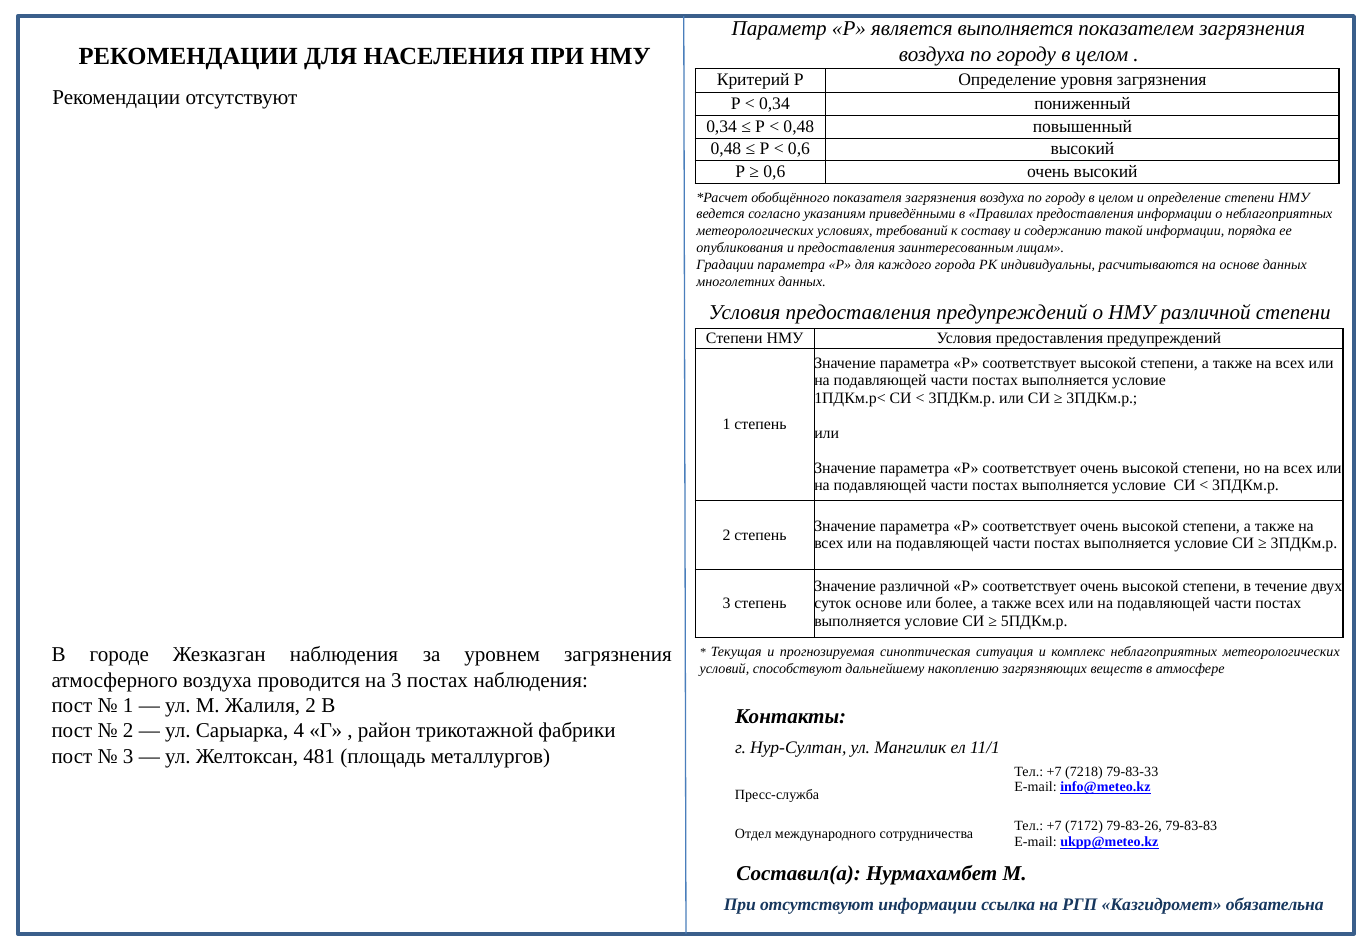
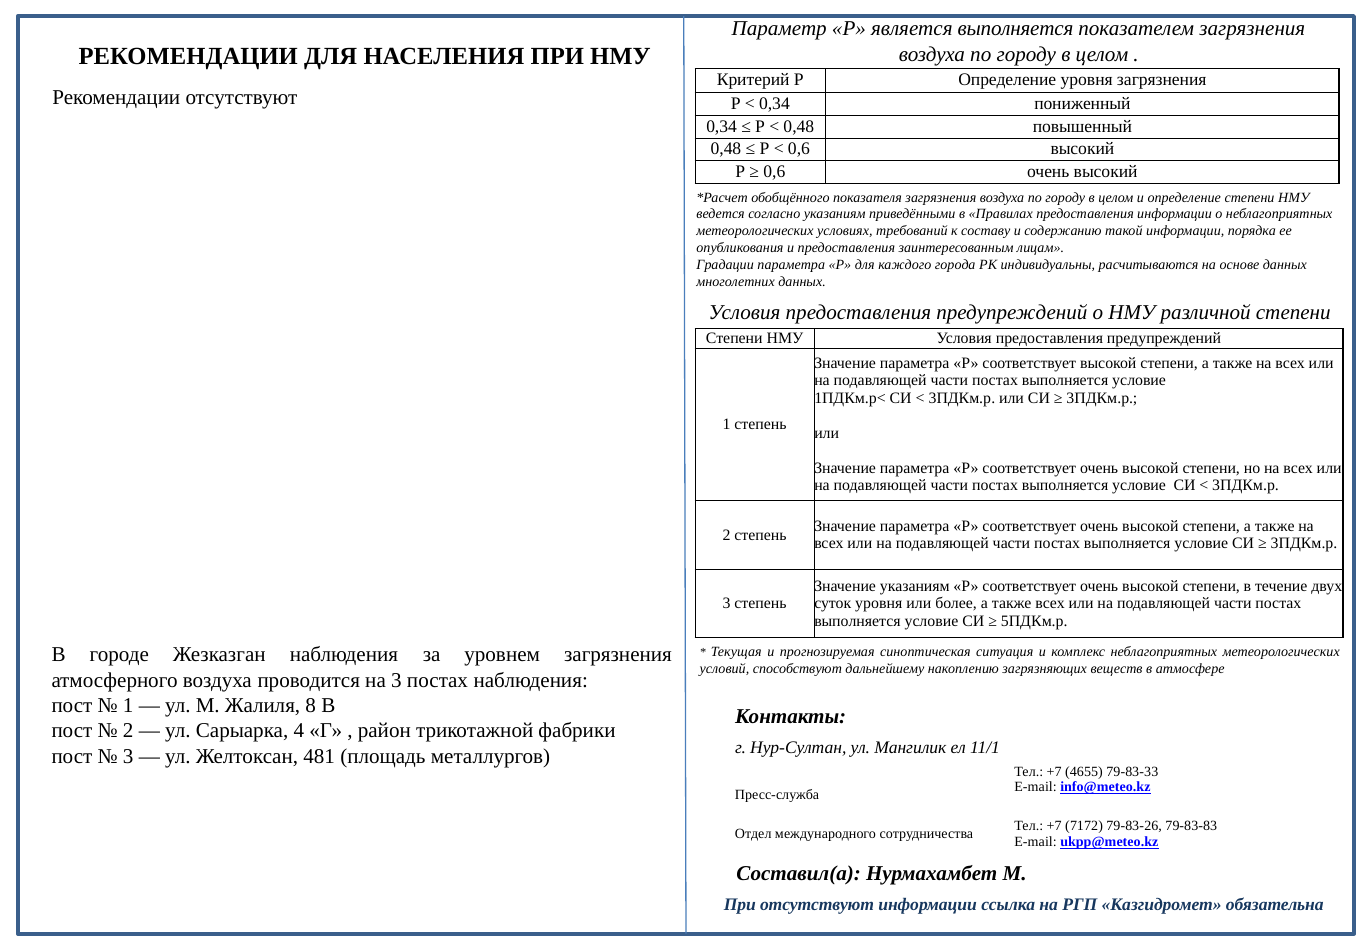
Значение различной: различной -> указаниям
суток основе: основе -> уровня
Жалиля 2: 2 -> 8
7218: 7218 -> 4655
